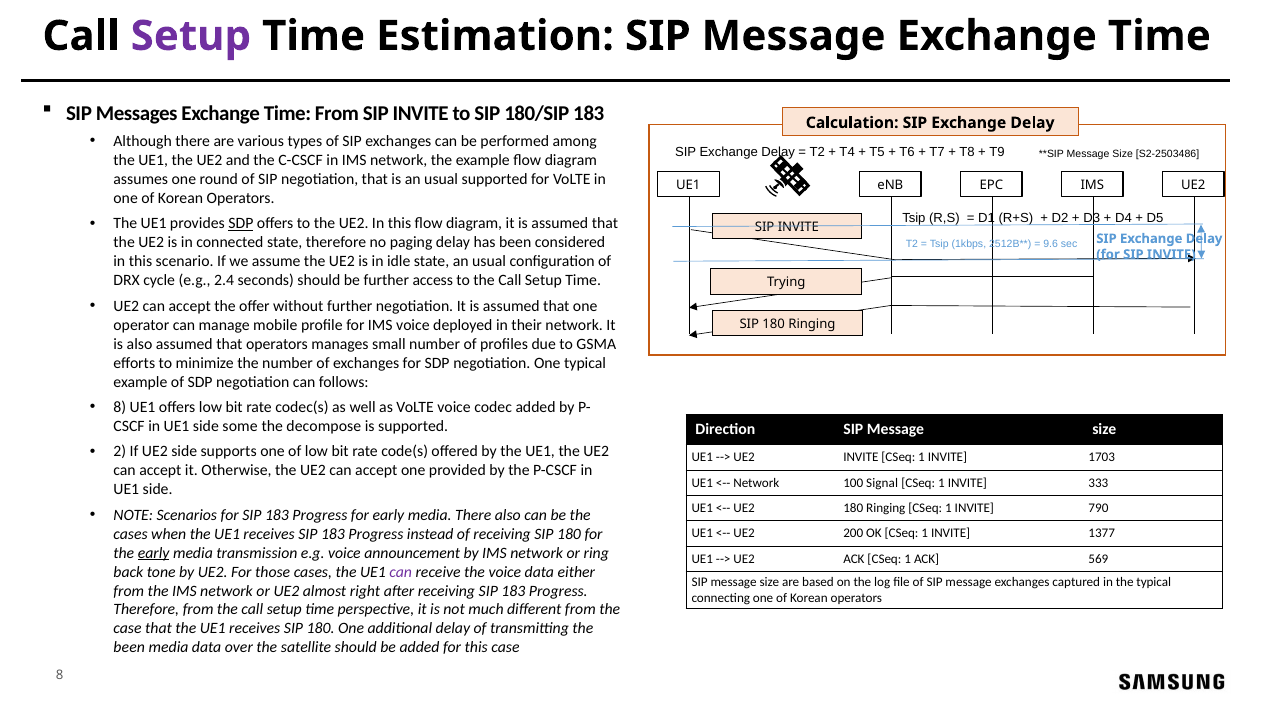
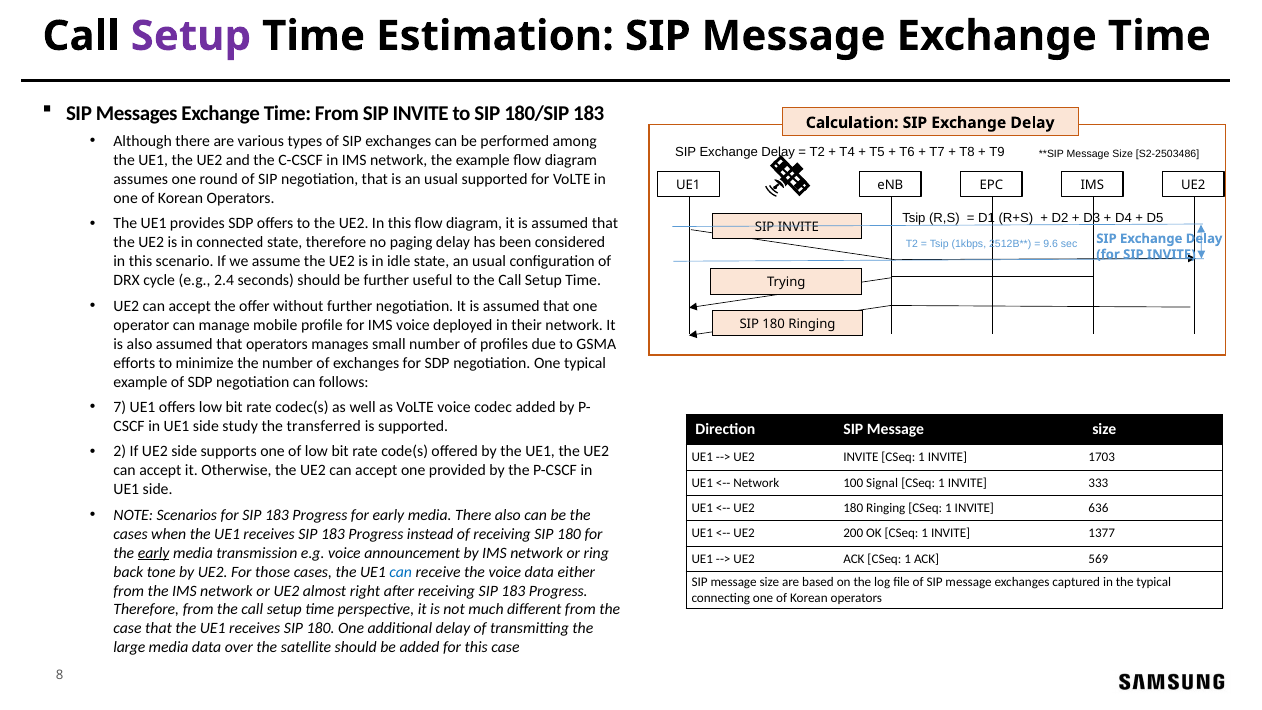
SDP at (241, 224) underline: present -> none
access: access -> useful
8 at (120, 407): 8 -> 7
some: some -> study
decompose: decompose -> transferred
790: 790 -> 636
can at (401, 572) colour: purple -> blue
been at (129, 648): been -> large
